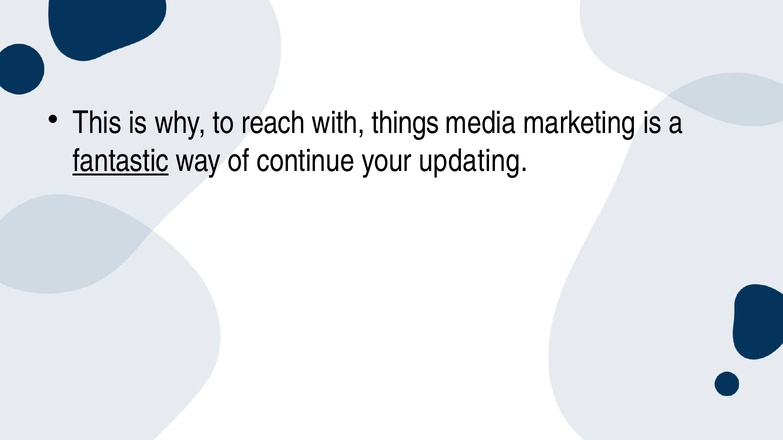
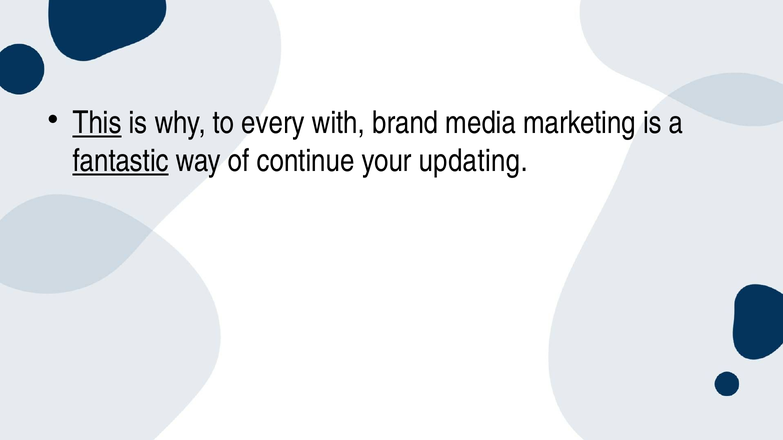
This underline: none -> present
reach: reach -> every
things: things -> brand
